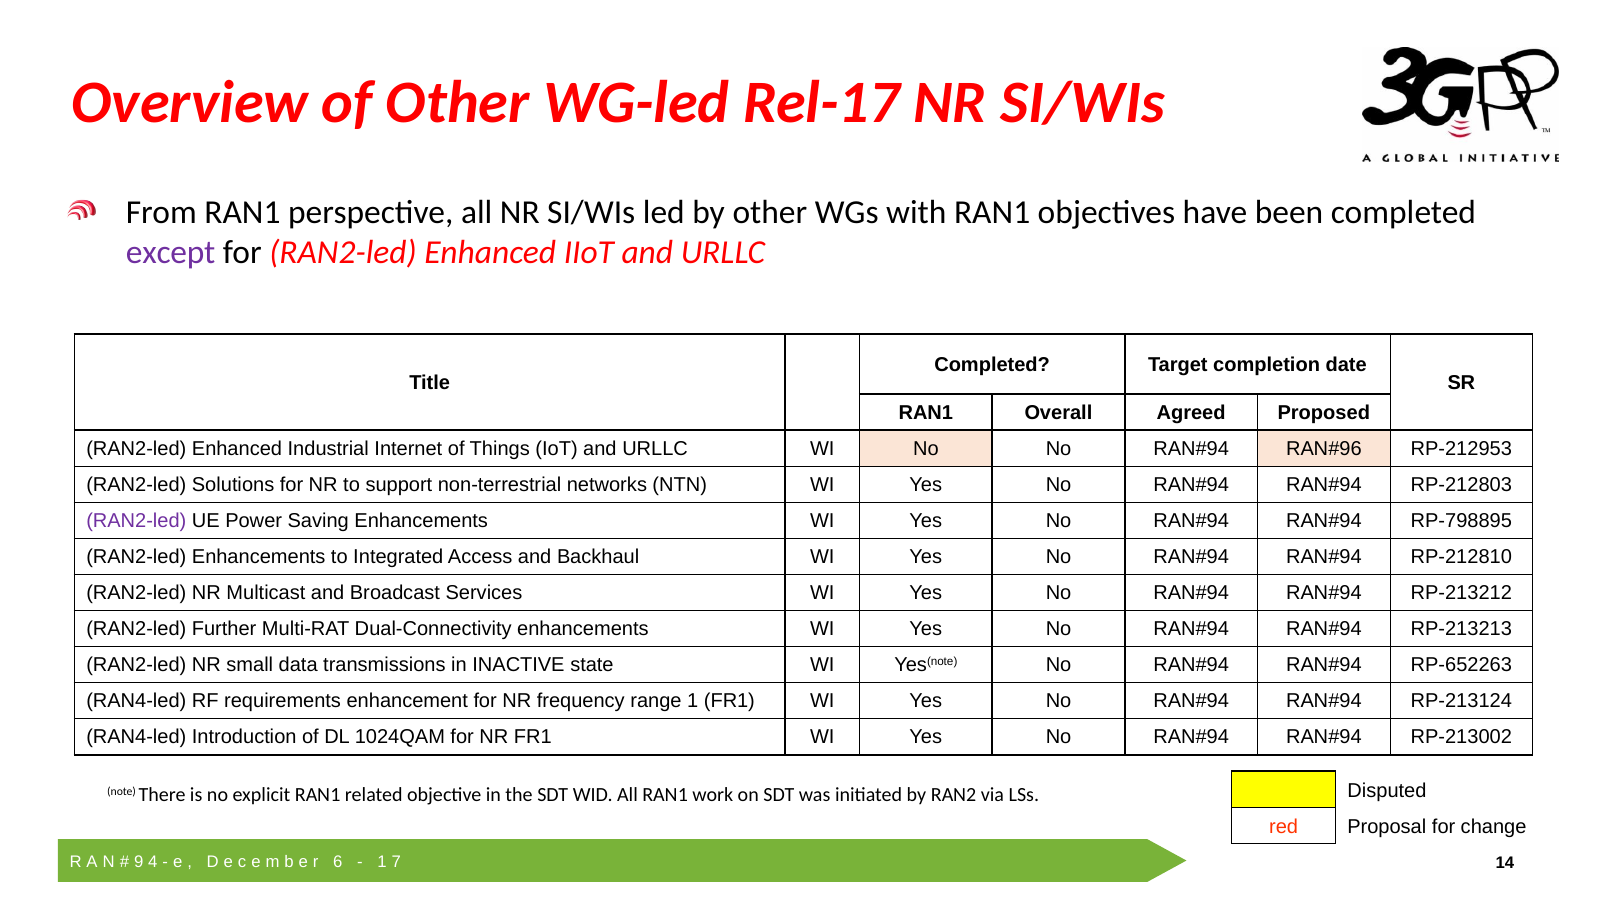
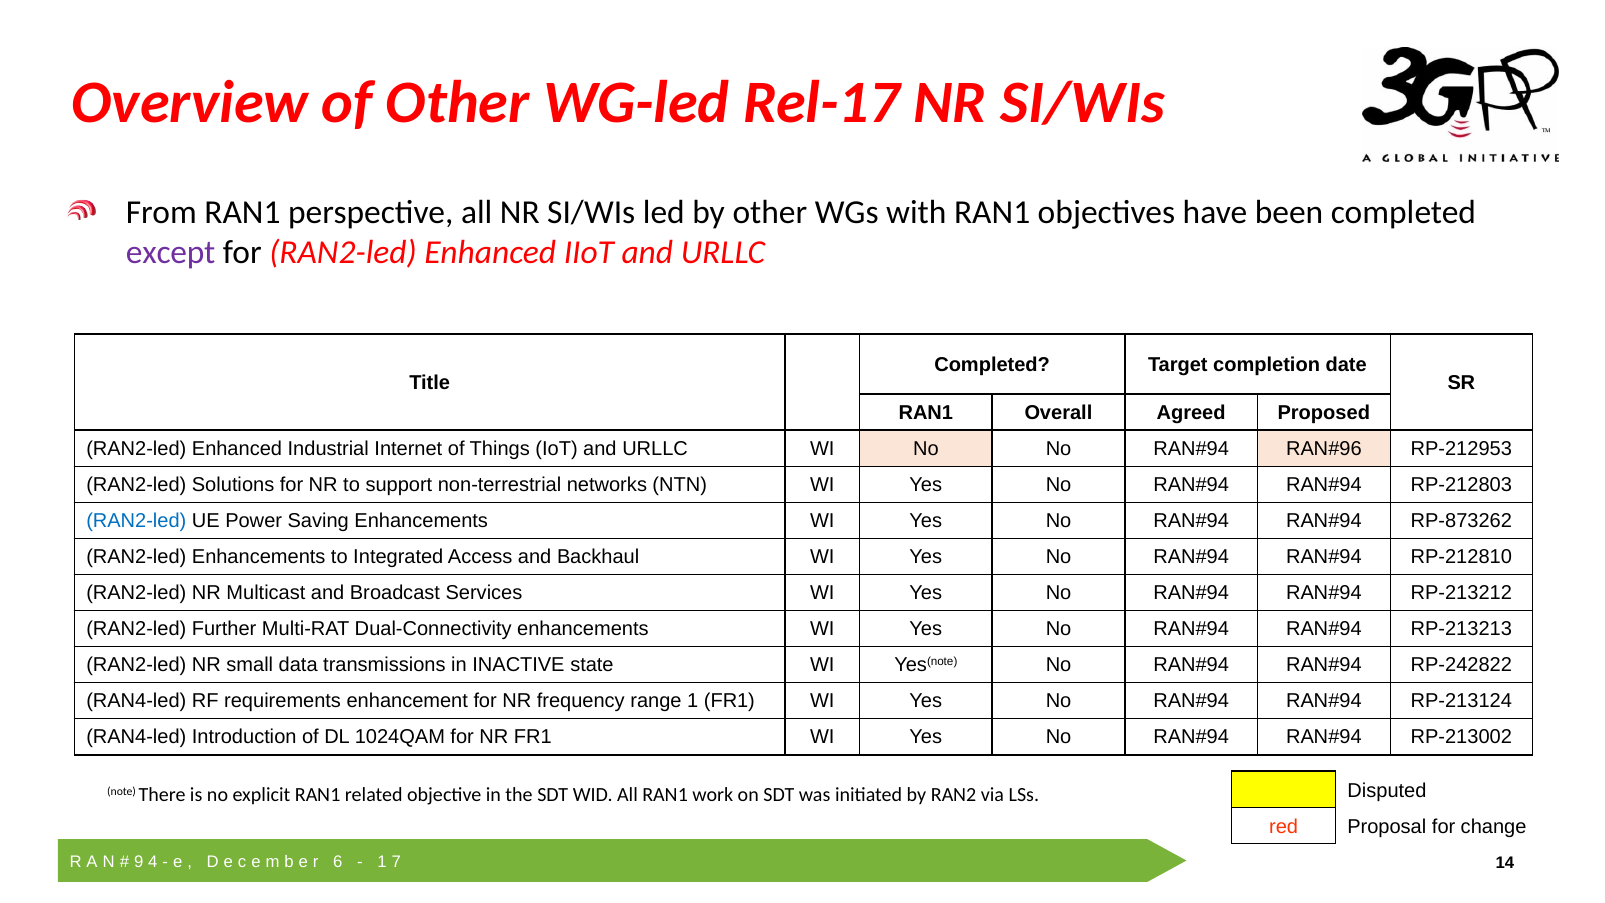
RAN2-led at (136, 521) colour: purple -> blue
RP-798895: RP-798895 -> RP-873262
RP-652263: RP-652263 -> RP-242822
